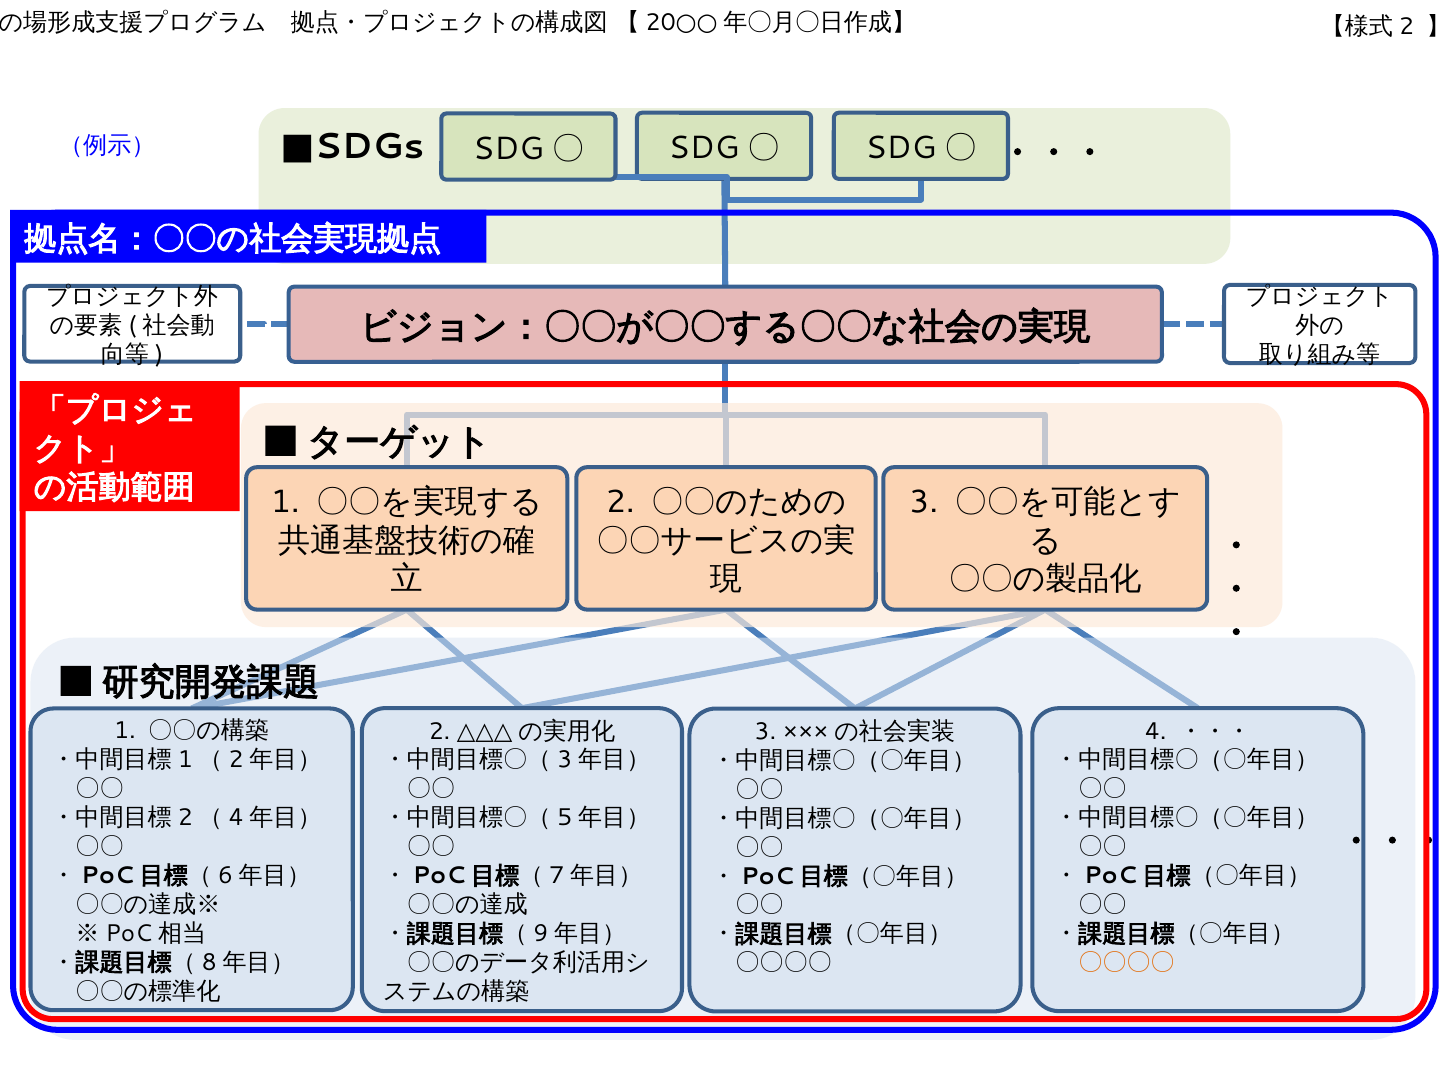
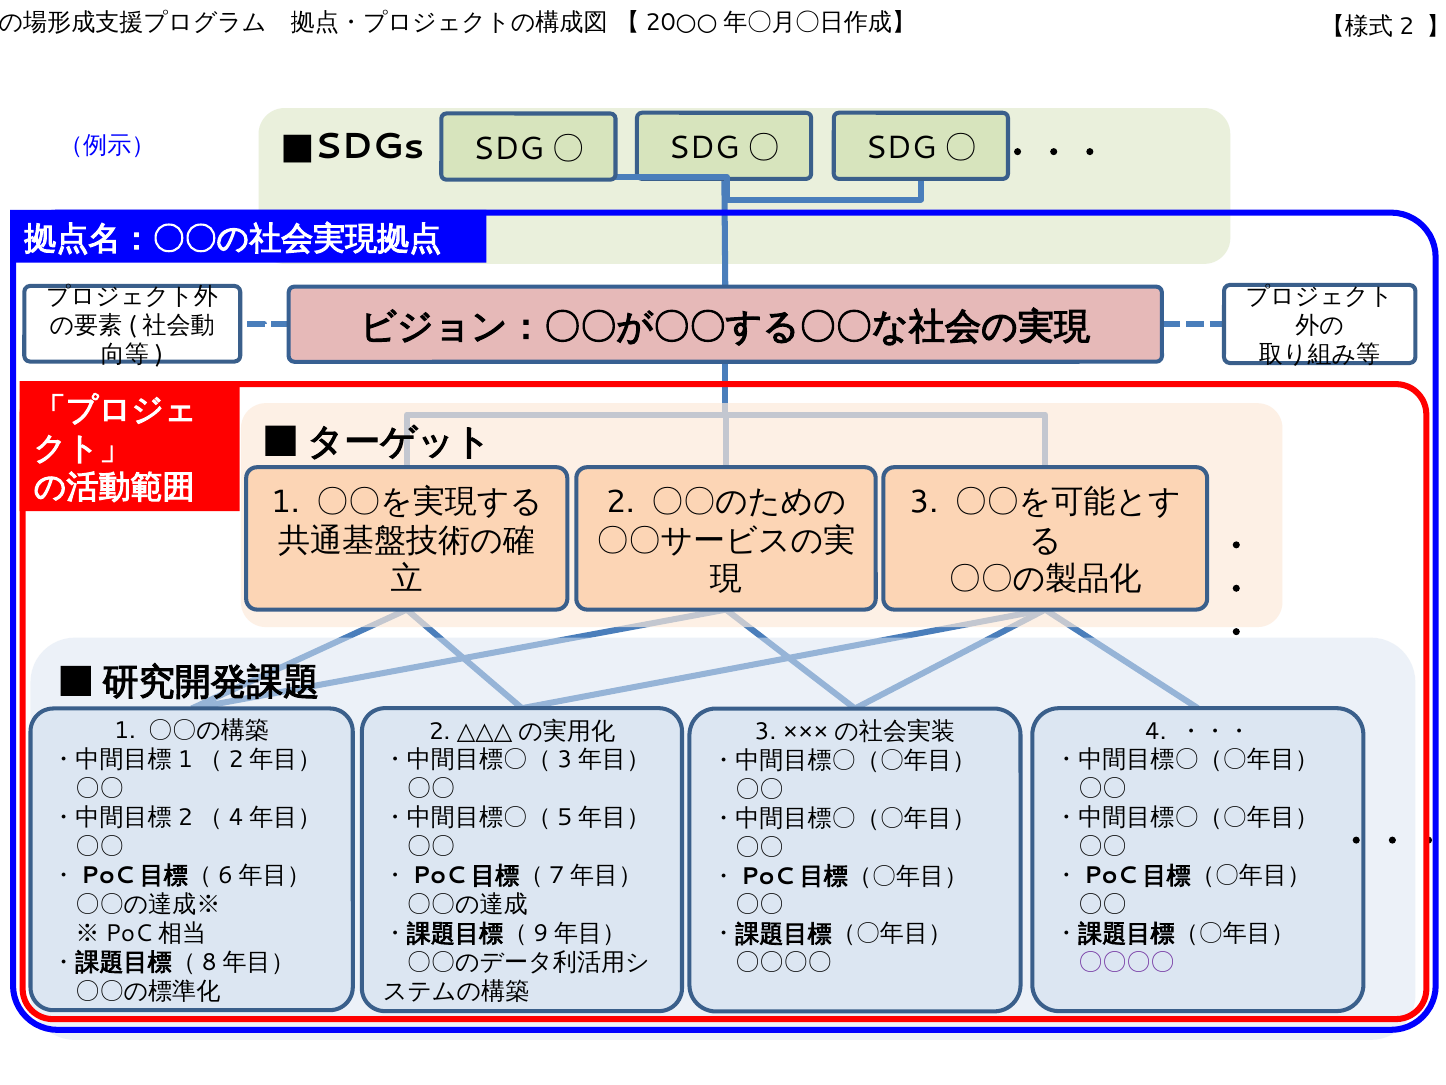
〇〇〇〇 at (1126, 962) colour: orange -> purple
